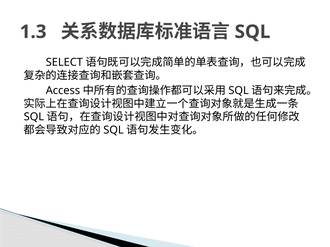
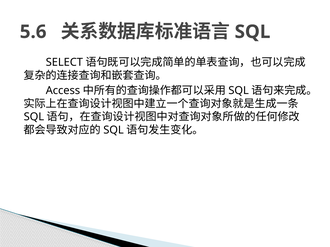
1.3: 1.3 -> 5.6
